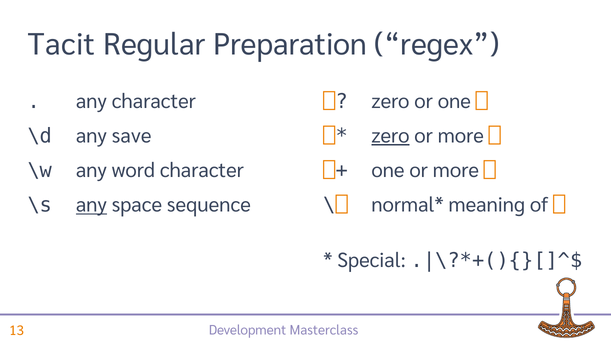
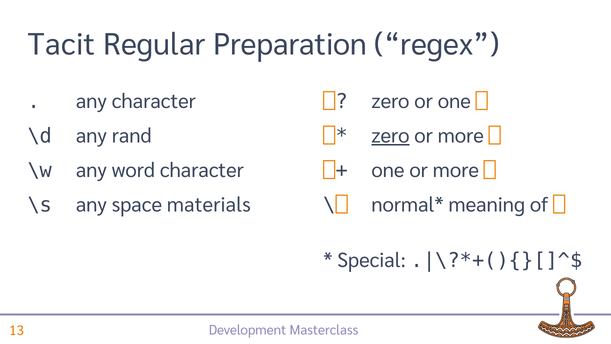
save: save -> rand
any at (91, 205) underline: present -> none
sequence: sequence -> materials
